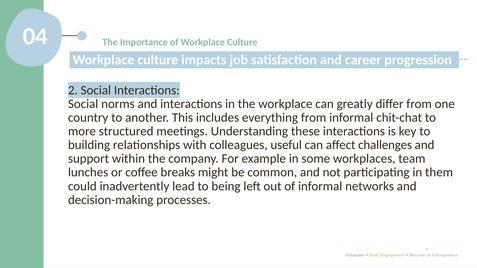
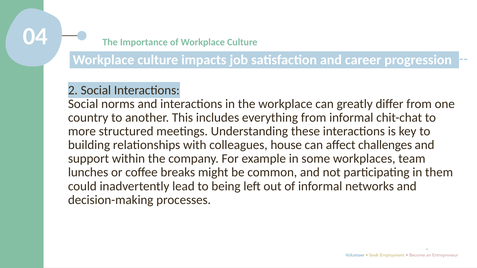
useful: useful -> house
